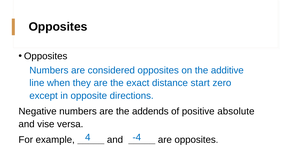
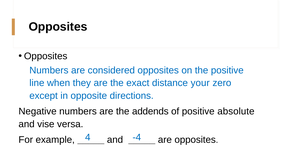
the additive: additive -> positive
start: start -> your
